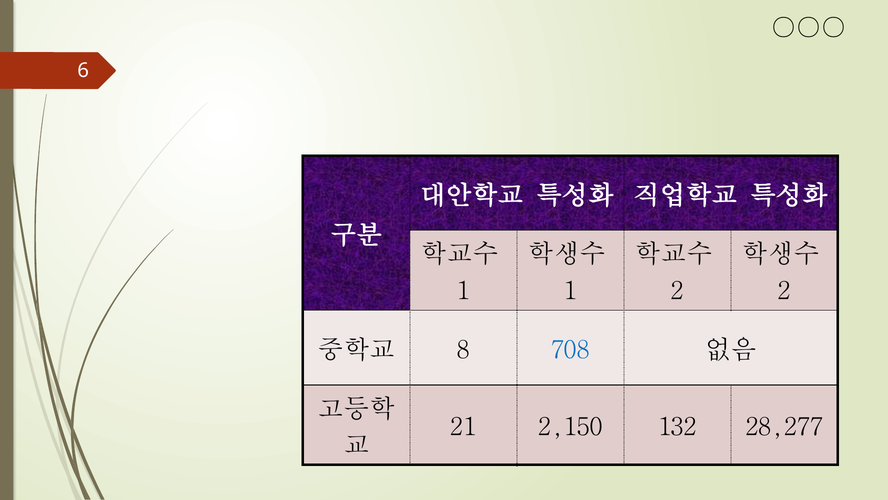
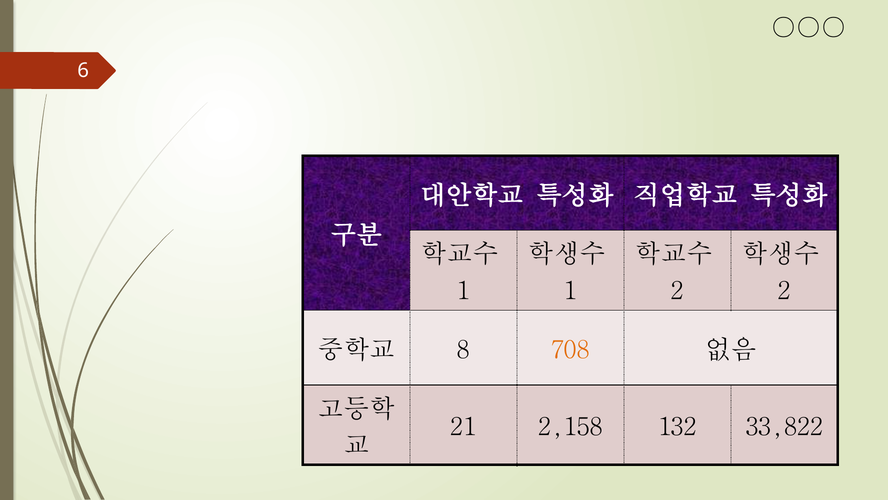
708 colour: blue -> orange
2,150: 2,150 -> 2,158
28,277: 28,277 -> 33,822
